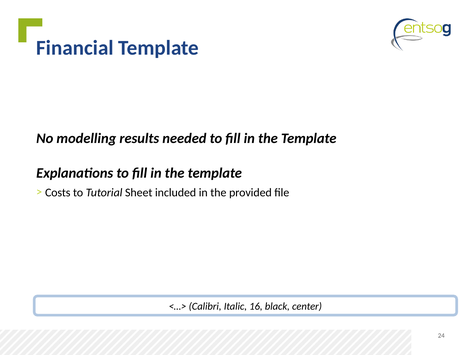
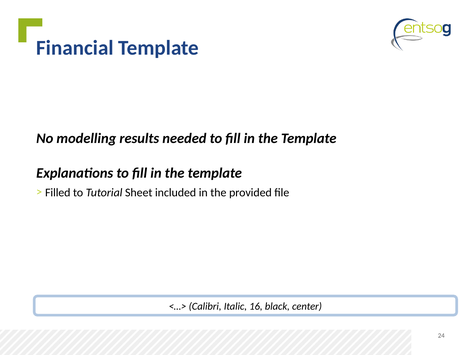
Costs: Costs -> Filled
